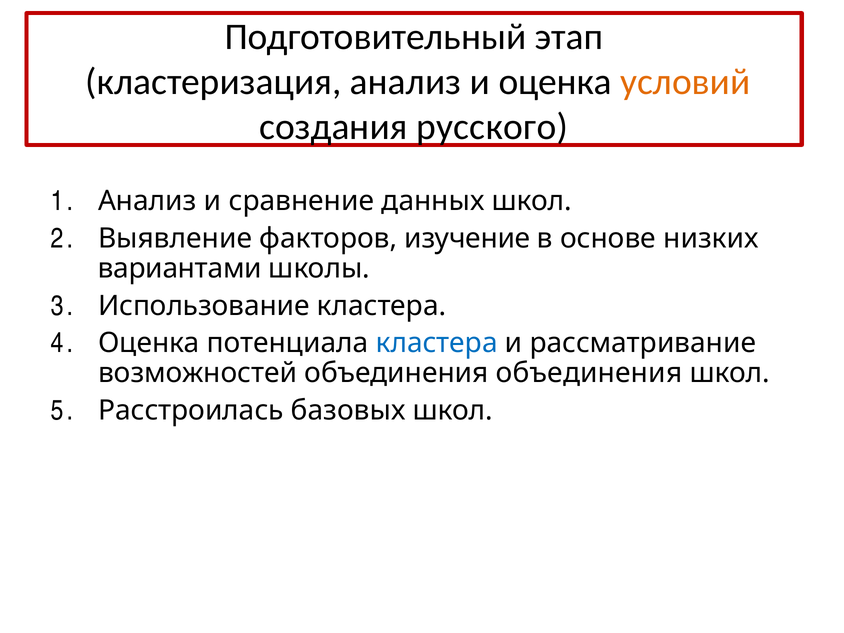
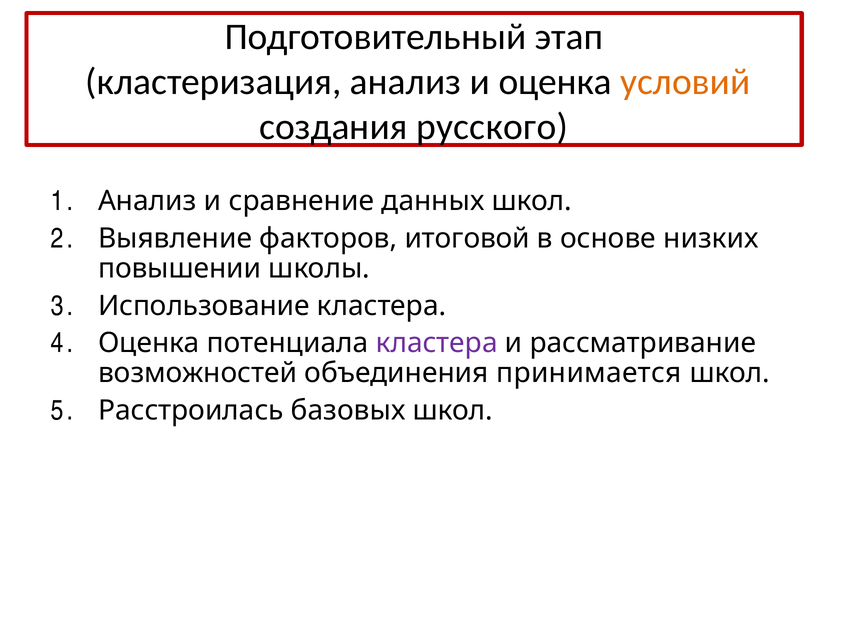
изучение: изучение -> итоговой
вариантами: вариантами -> повышении
кластера at (437, 343) colour: blue -> purple
объединения объединения: объединения -> принимается
